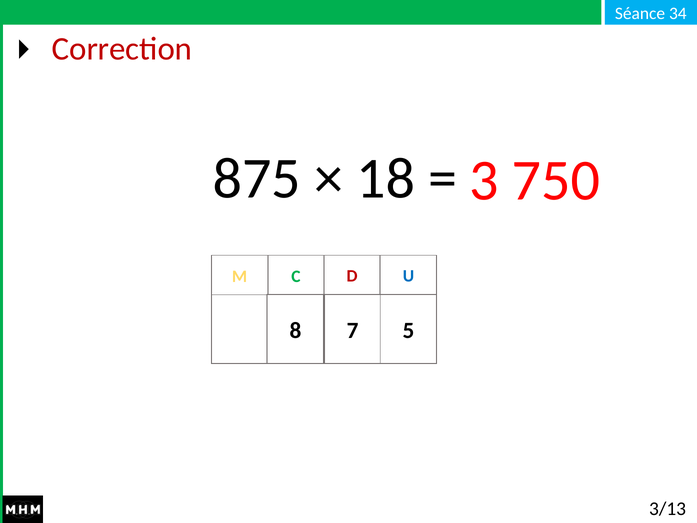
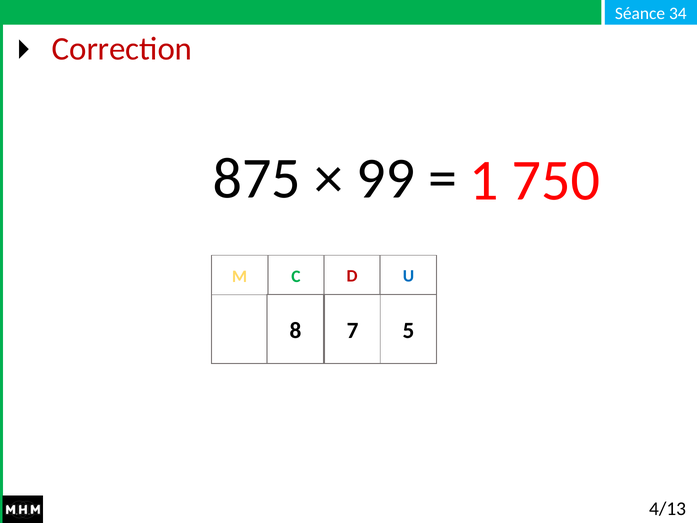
18: 18 -> 99
3: 3 -> 1
3/13: 3/13 -> 4/13
